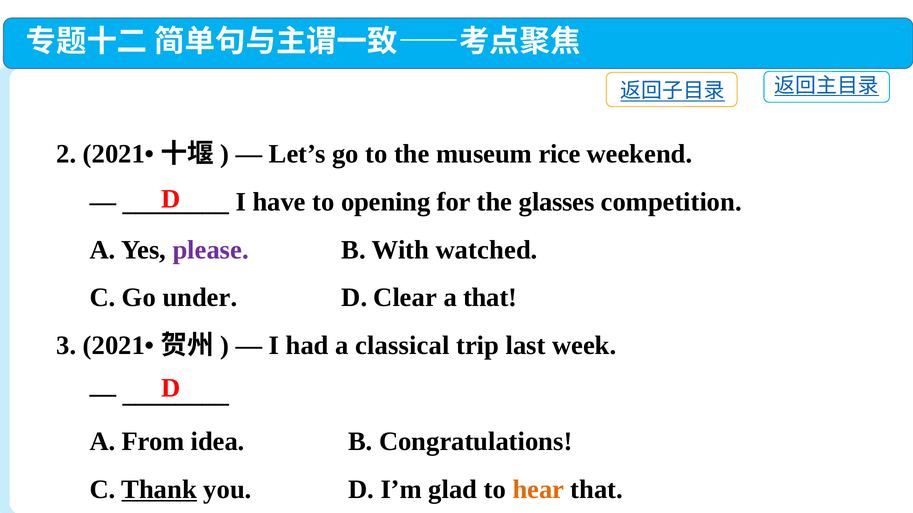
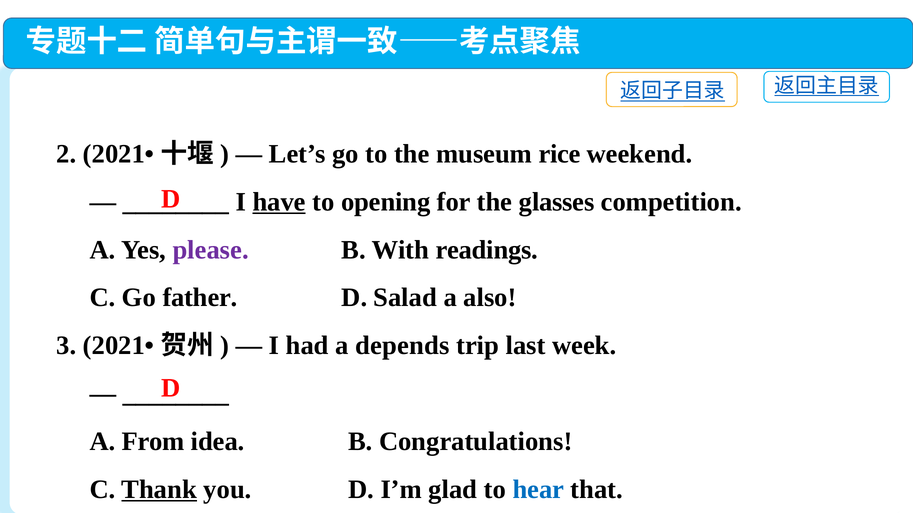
have underline: none -> present
watched: watched -> readings
under: under -> father
Clear: Clear -> Salad
a that: that -> also
classical: classical -> depends
hear colour: orange -> blue
